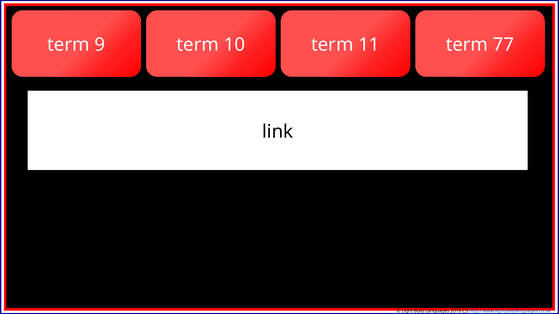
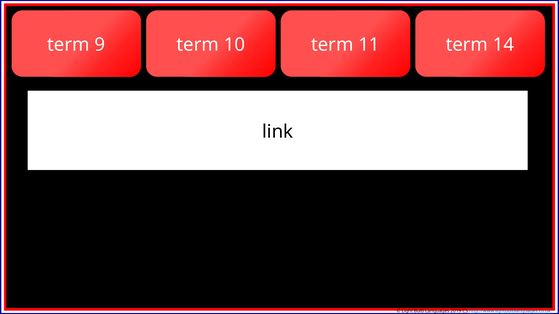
77: 77 -> 14
